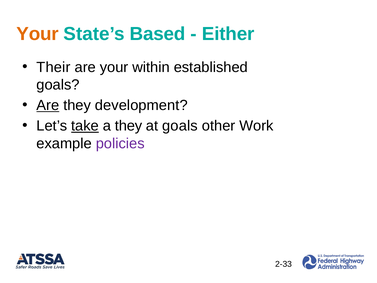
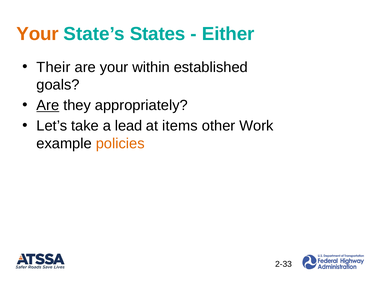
Based: Based -> States
development: development -> appropriately
take underline: present -> none
a they: they -> lead
at goals: goals -> items
policies colour: purple -> orange
